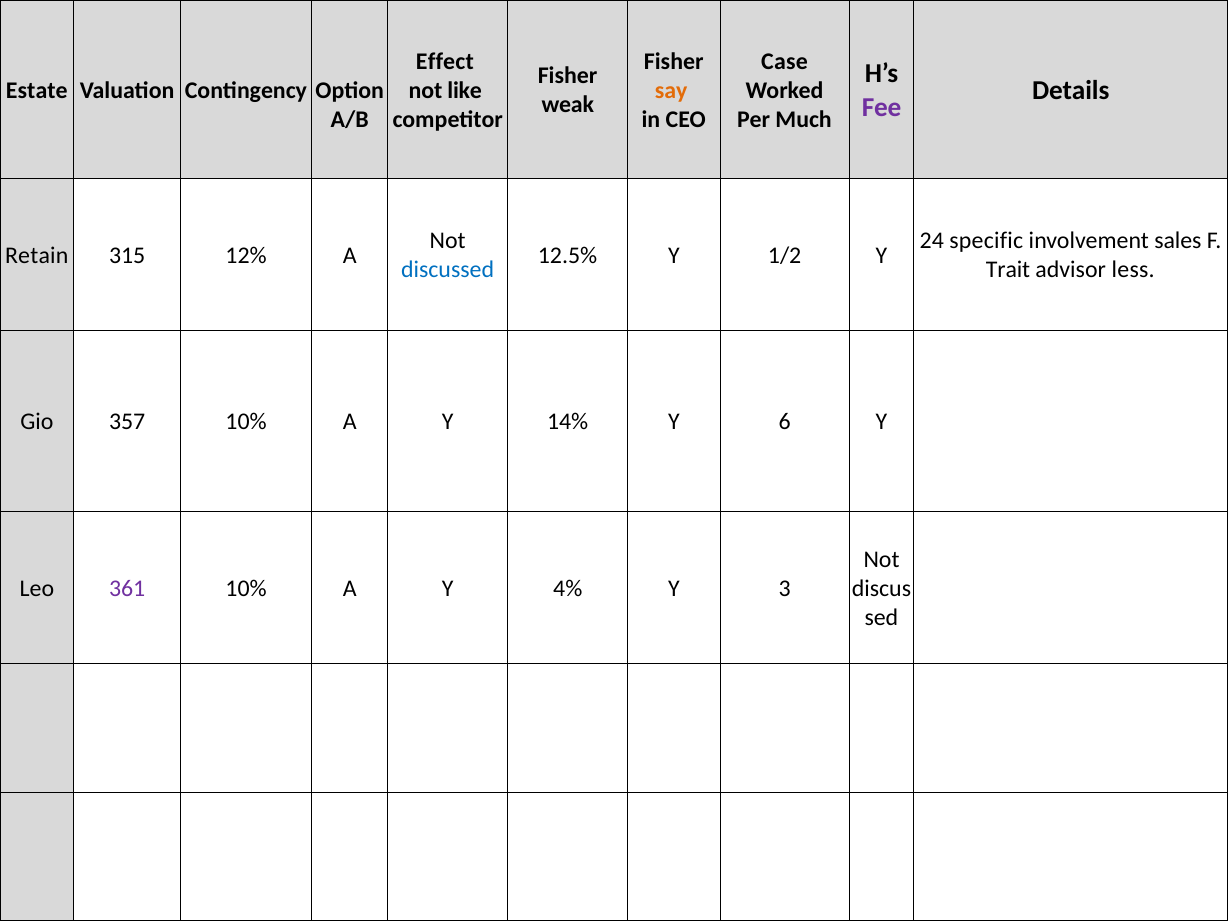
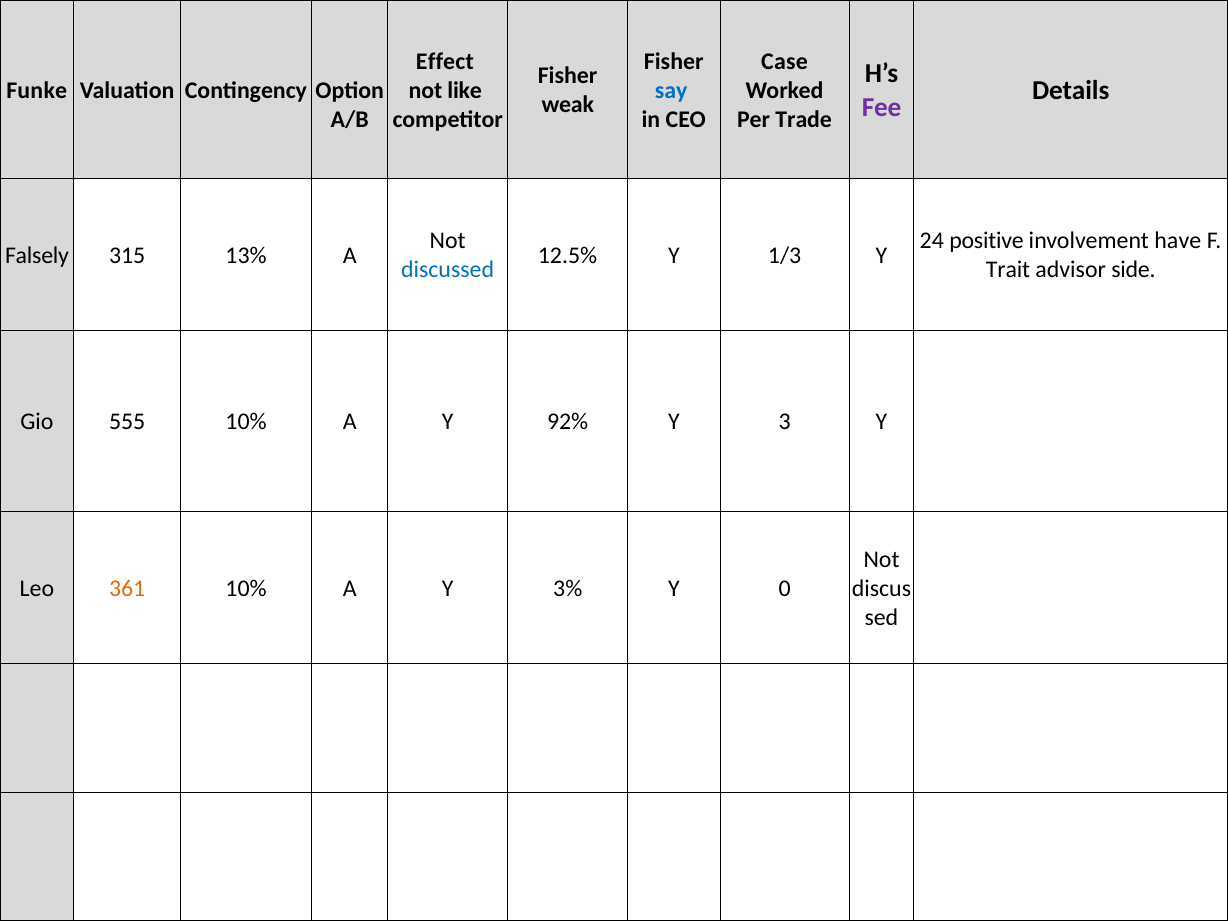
Estate: Estate -> Funke
say colour: orange -> blue
Much: Much -> Trade
specific: specific -> positive
sales: sales -> have
Retain: Retain -> Falsely
12%: 12% -> 13%
1/2: 1/2 -> 1/3
less: less -> side
357: 357 -> 555
14%: 14% -> 92%
6: 6 -> 3
361 colour: purple -> orange
4%: 4% -> 3%
3: 3 -> 0
